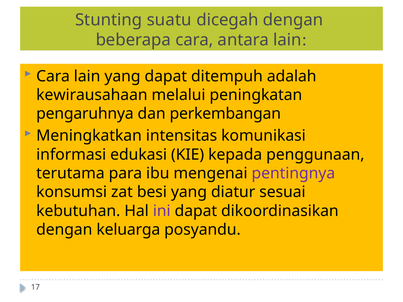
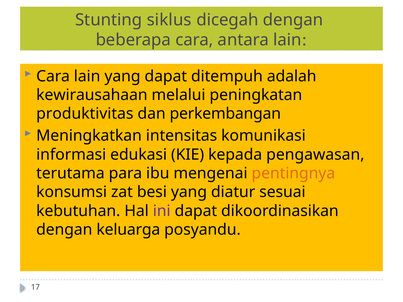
suatu: suatu -> siklus
pengaruhnya: pengaruhnya -> produktivitas
penggunaan: penggunaan -> pengawasan
pentingnya colour: purple -> orange
